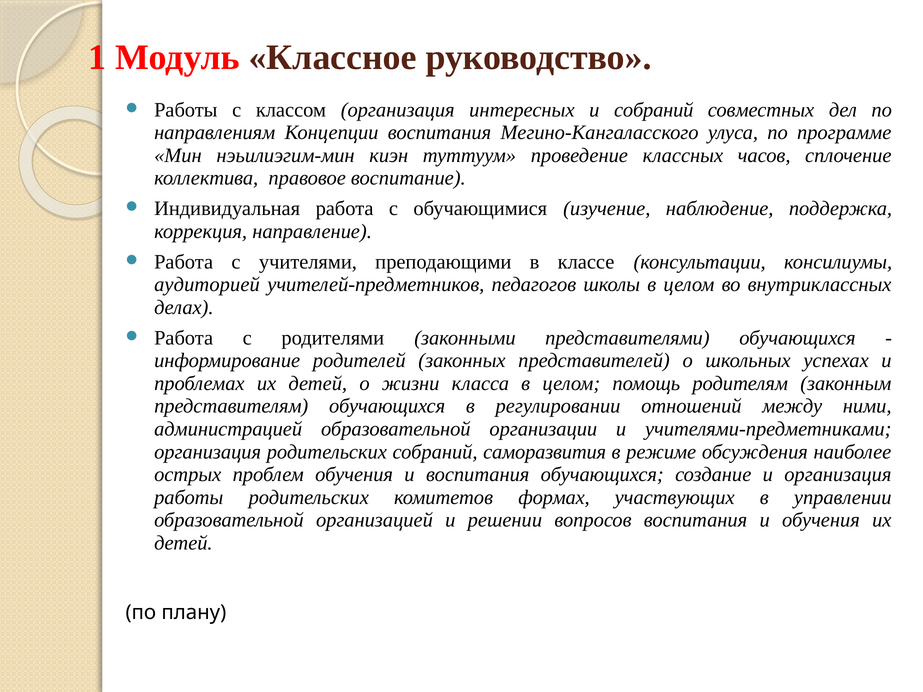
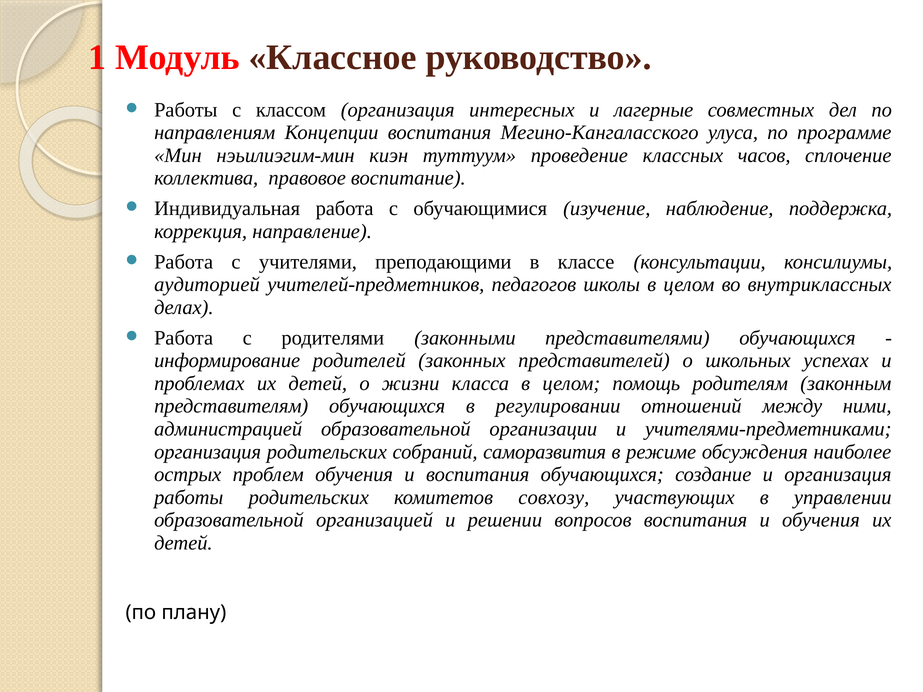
и собраний: собраний -> лагерные
формах: формах -> совхозу
